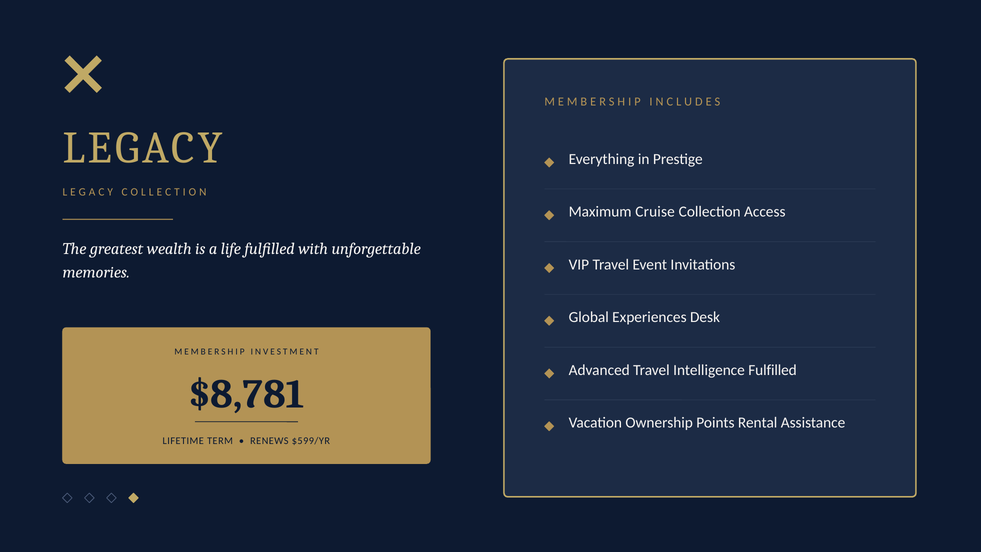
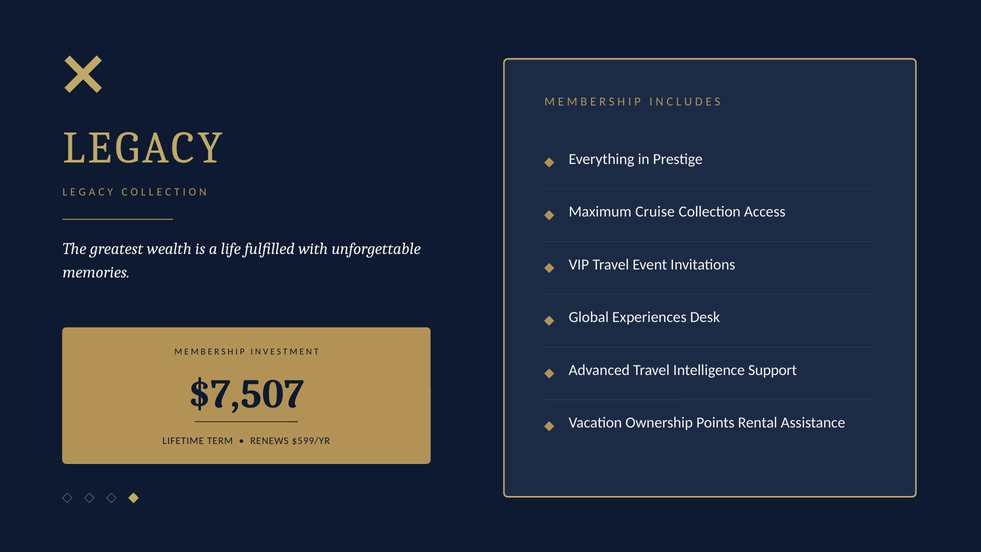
Intelligence Fulfilled: Fulfilled -> Support
$8,781: $8,781 -> $7,507
